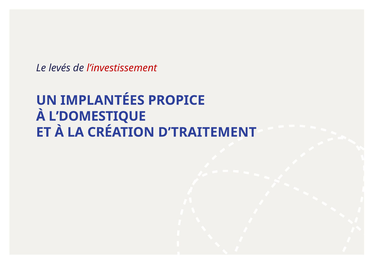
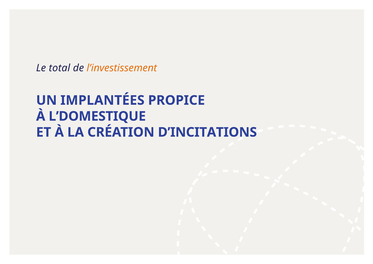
levés: levés -> total
l’investissement colour: red -> orange
D’TRAITEMENT: D’TRAITEMENT -> D’INCITATIONS
